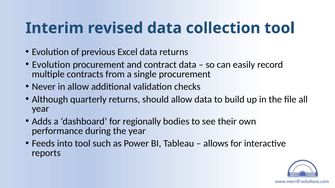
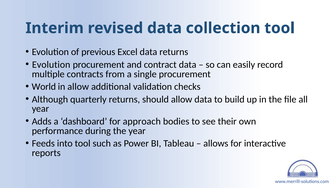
Never: Never -> World
regionally: regionally -> approach
